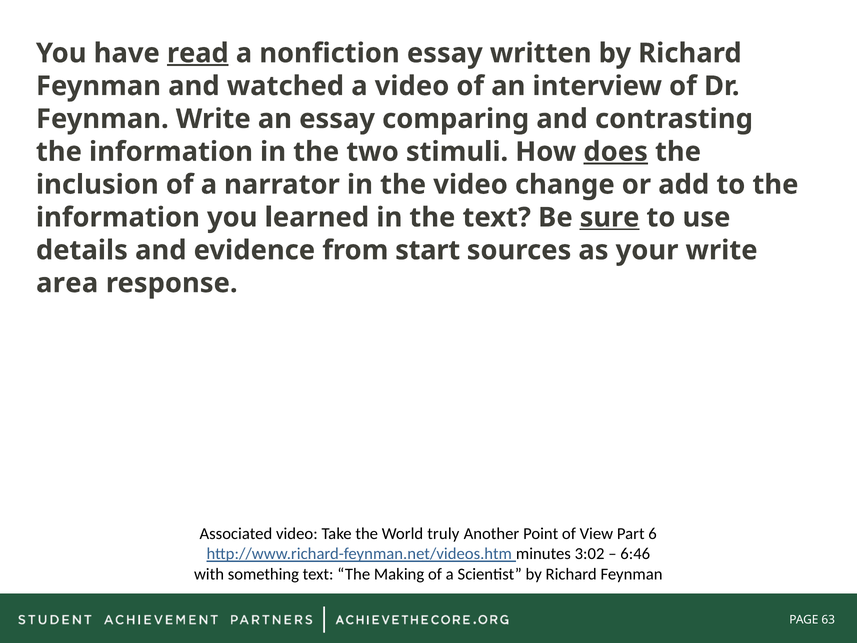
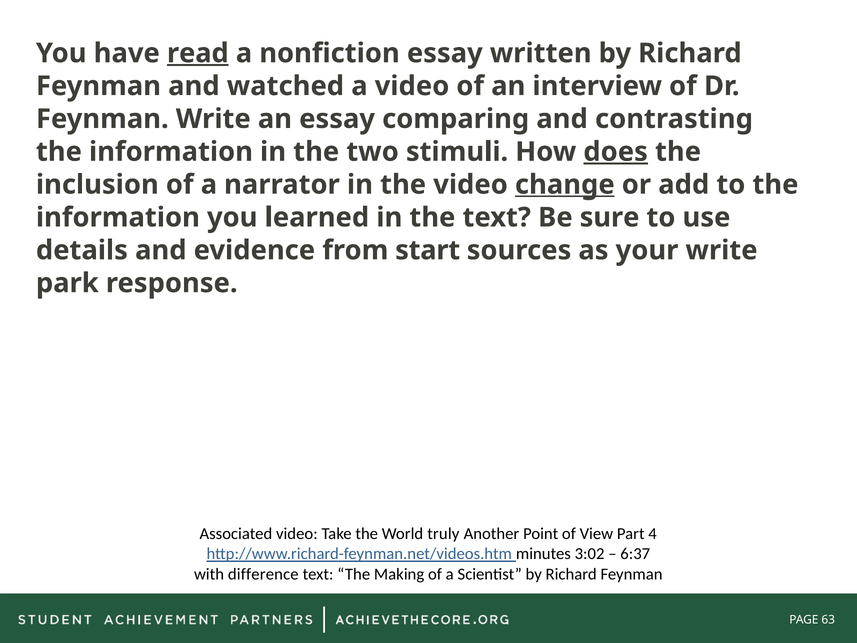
change underline: none -> present
sure underline: present -> none
area: area -> park
6: 6 -> 4
6:46: 6:46 -> 6:37
something: something -> difference
